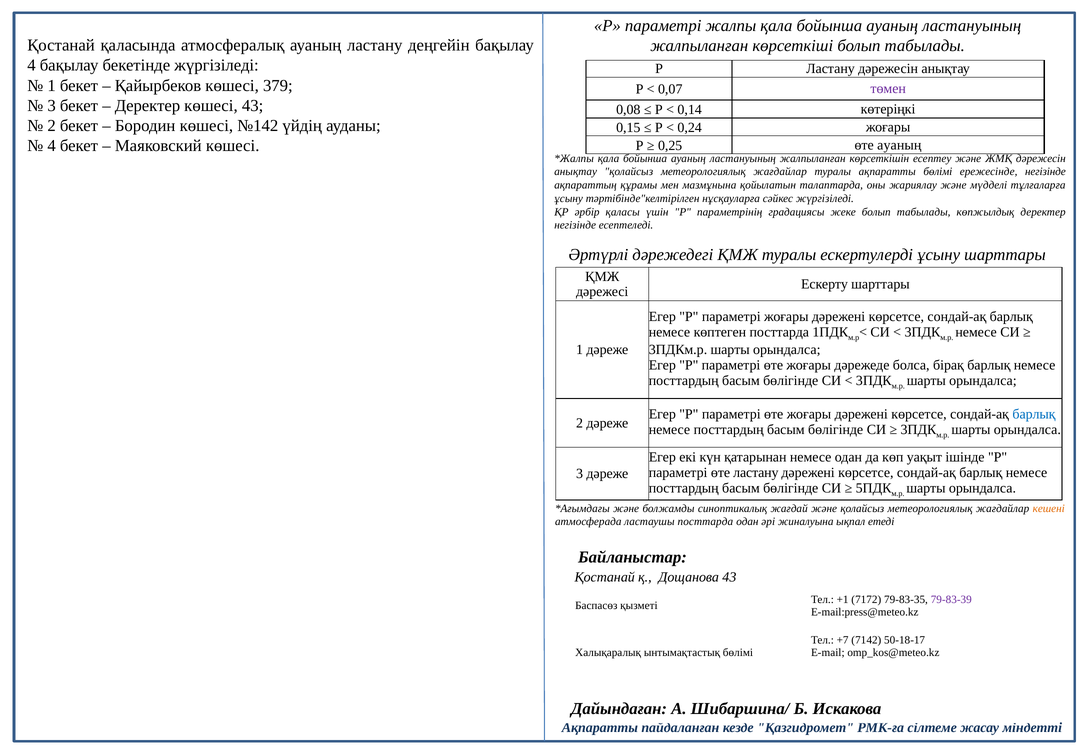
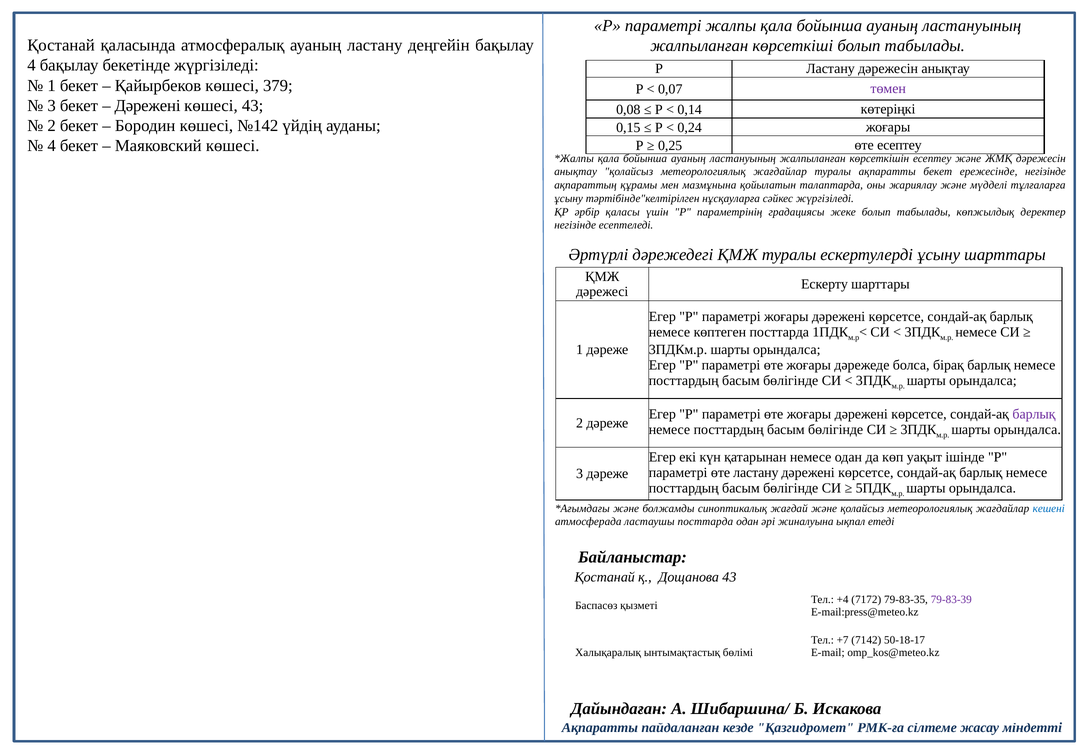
Деректер at (147, 106): Деректер -> Дәрежені
өте ауаның: ауаның -> есептеу
ақпаратты бөлімі: бөлімі -> бекет
барлық at (1034, 414) colour: blue -> purple
кешені colour: orange -> blue
+1: +1 -> +4
